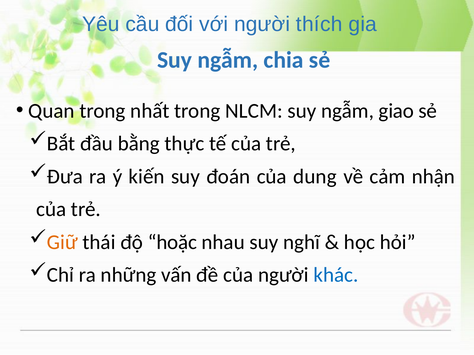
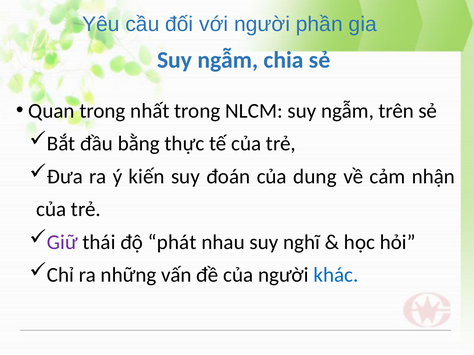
thích: thích -> phần
giao: giao -> trên
Giữ colour: orange -> purple
hoặc: hoặc -> phát
